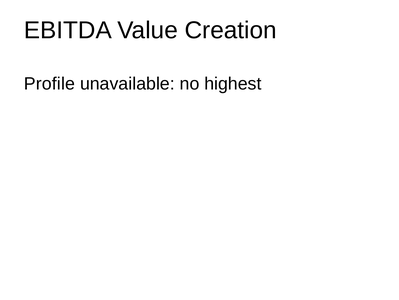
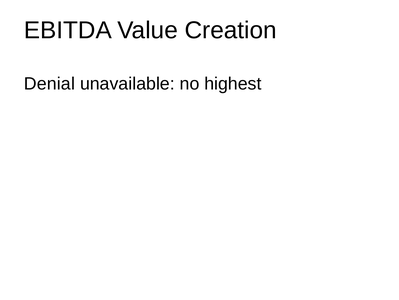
Profile: Profile -> Denial
